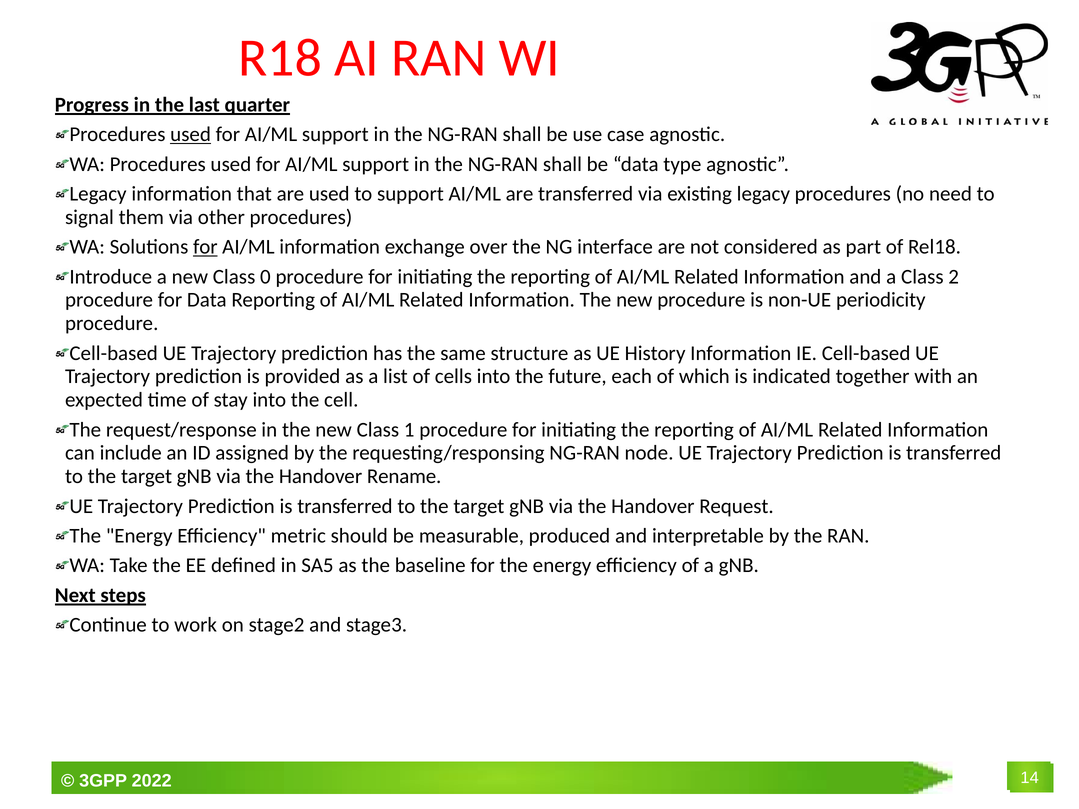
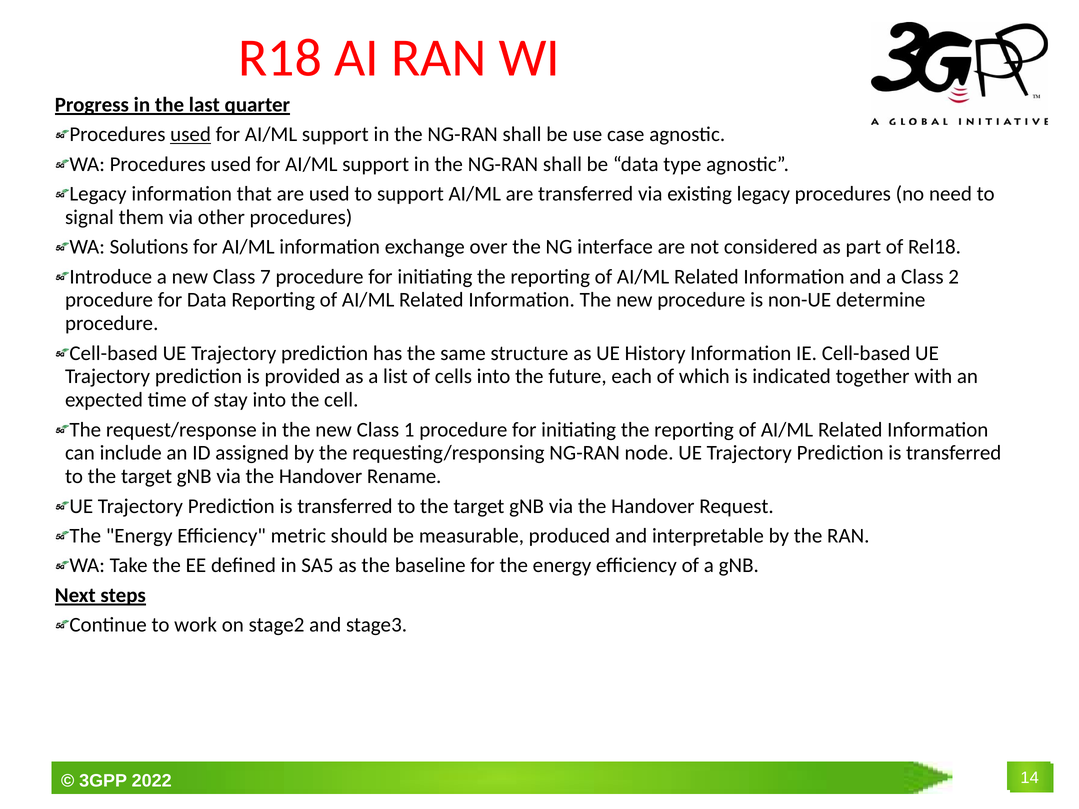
for at (205, 247) underline: present -> none
0: 0 -> 7
periodicity: periodicity -> determine
